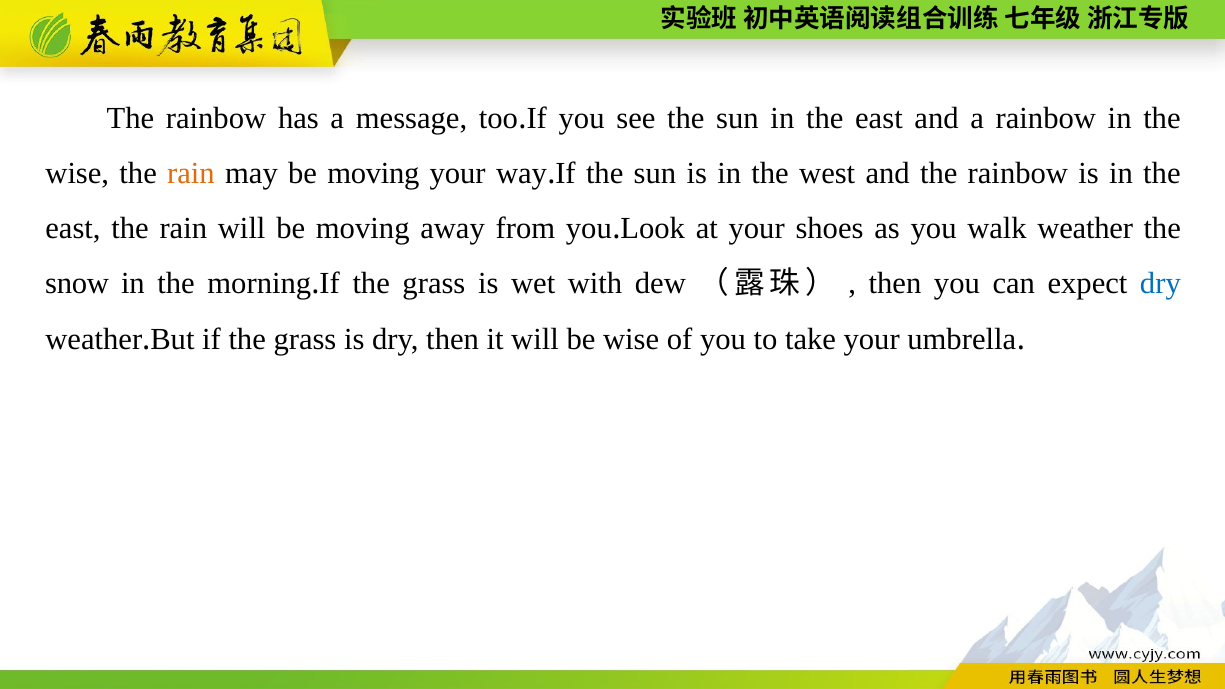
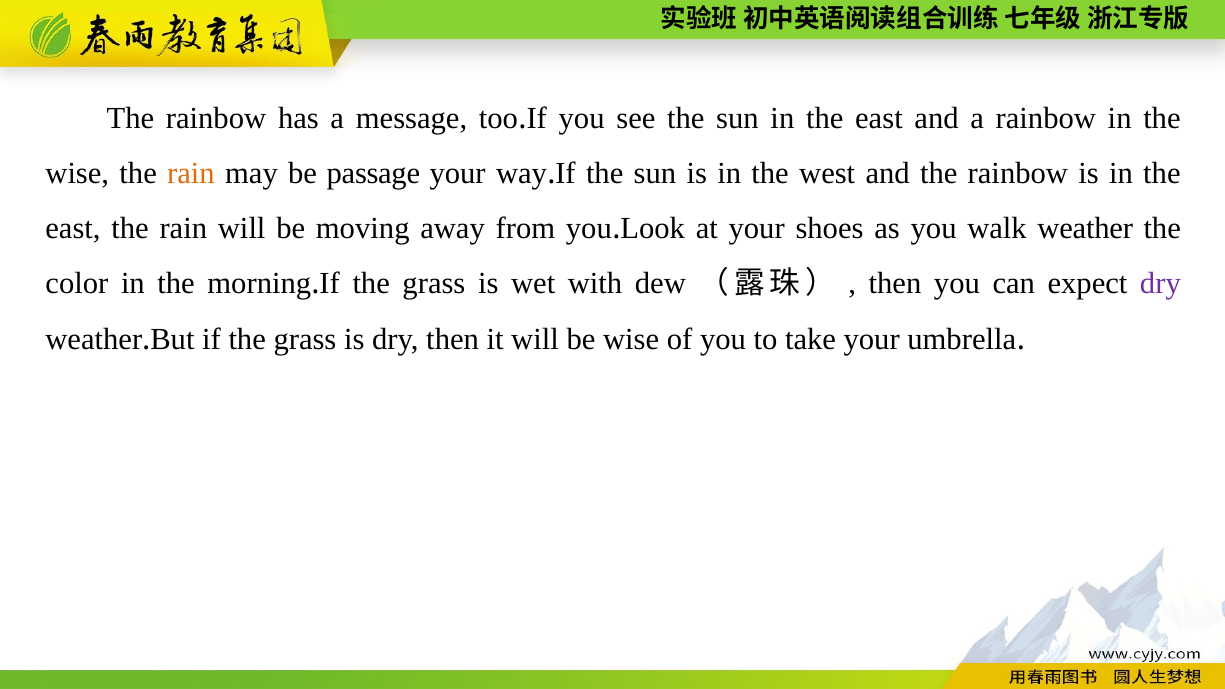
may be moving: moving -> passage
snow: snow -> color
dry at (1160, 284) colour: blue -> purple
